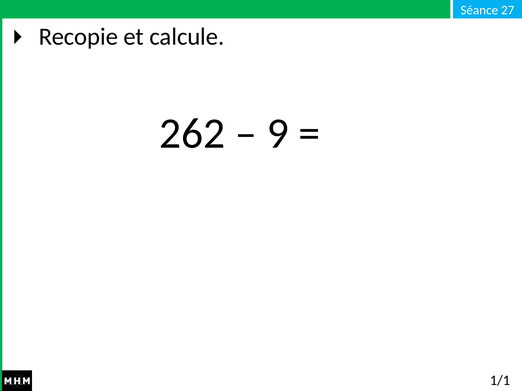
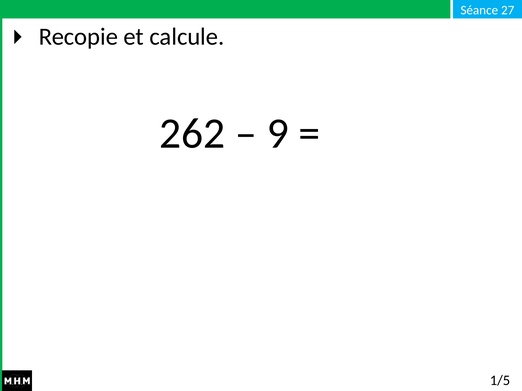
1/1: 1/1 -> 1/5
